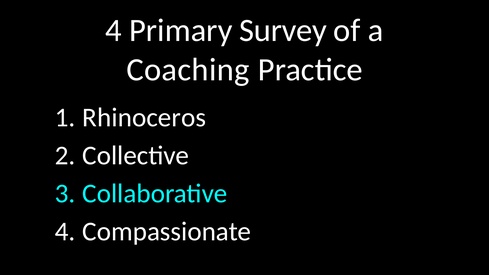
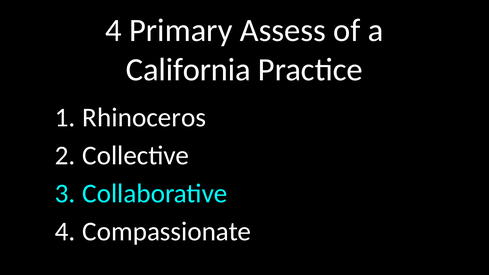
Survey: Survey -> Assess
Coaching: Coaching -> California
